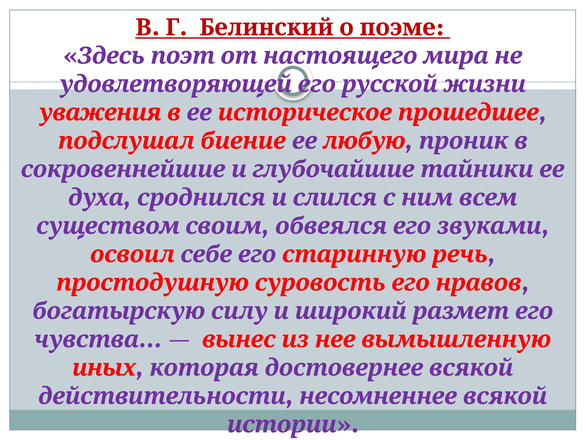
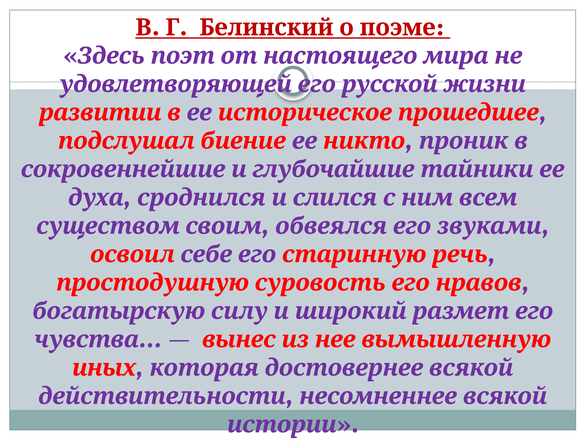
уважения: уважения -> развитии
любую: любую -> никто
